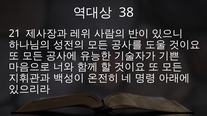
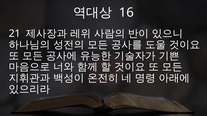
38: 38 -> 16
